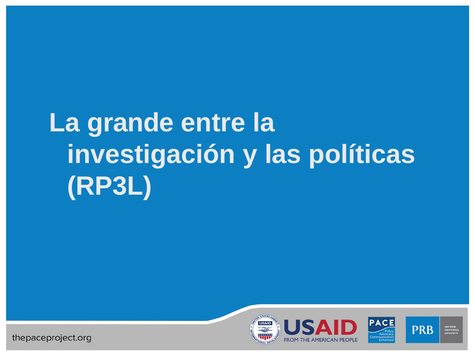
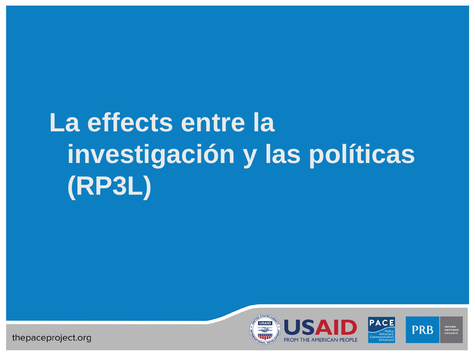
grande: grande -> effects
